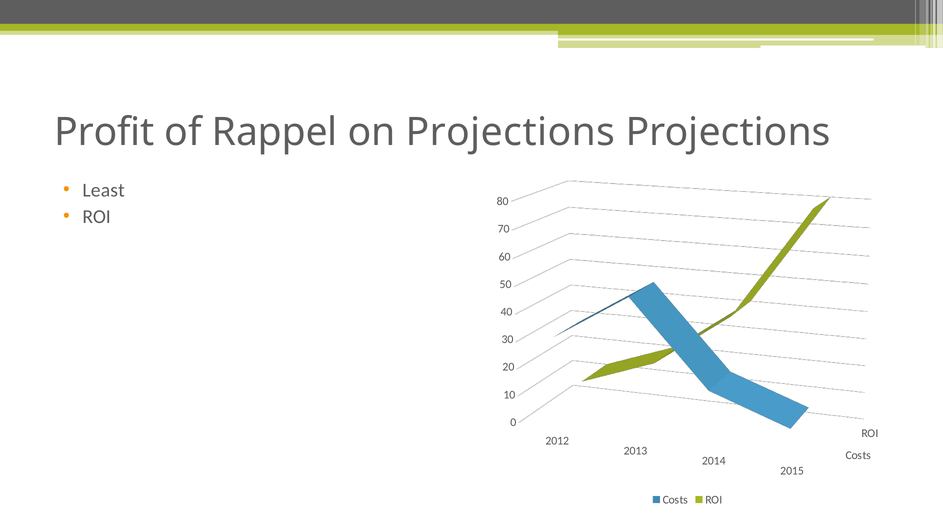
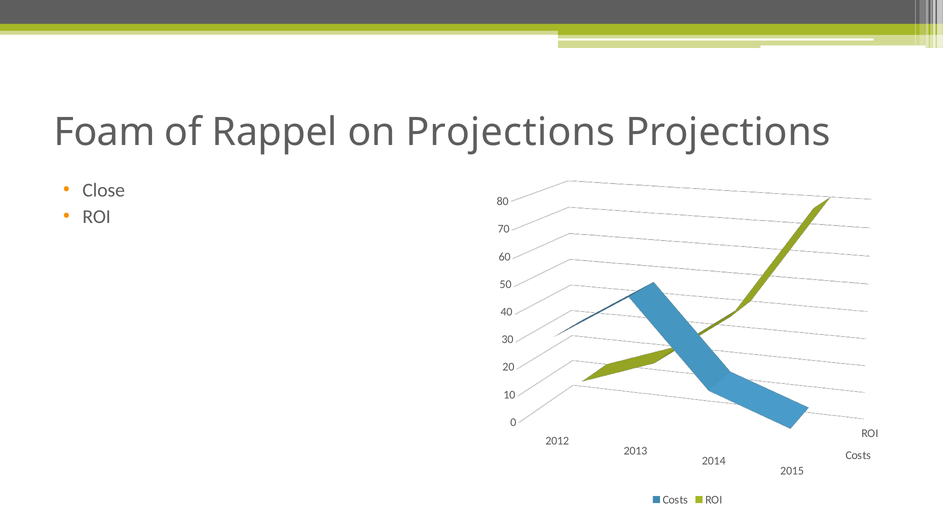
Profit: Profit -> Foam
Least: Least -> Close
